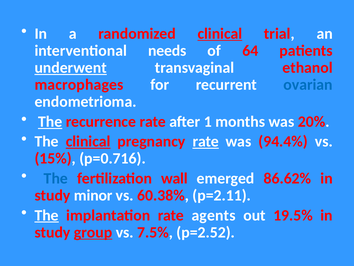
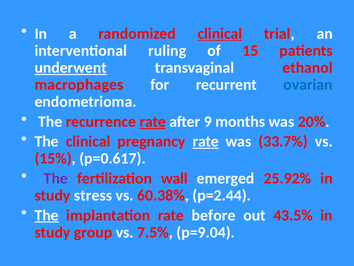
needs: needs -> ruling
64: 64 -> 15
The at (50, 121) underline: present -> none
rate at (153, 121) underline: none -> present
1: 1 -> 9
clinical at (88, 141) underline: present -> none
94.4%: 94.4% -> 33.7%
p=0.716: p=0.716 -> p=0.617
The at (56, 178) colour: blue -> purple
86.62%: 86.62% -> 25.92%
minor: minor -> stress
p=2.11: p=2.11 -> p=2.44
agents: agents -> before
19.5%: 19.5% -> 43.5%
group underline: present -> none
p=2.52: p=2.52 -> p=9.04
